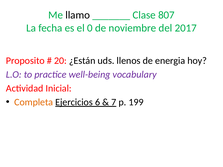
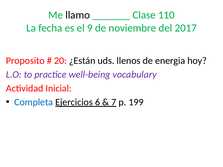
807: 807 -> 110
0: 0 -> 9
Completa colour: orange -> blue
